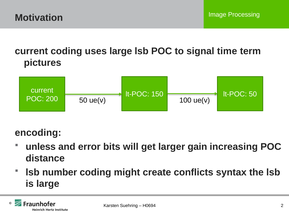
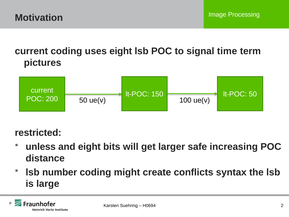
uses large: large -> eight
encoding: encoding -> restricted
and error: error -> eight
gain: gain -> safe
